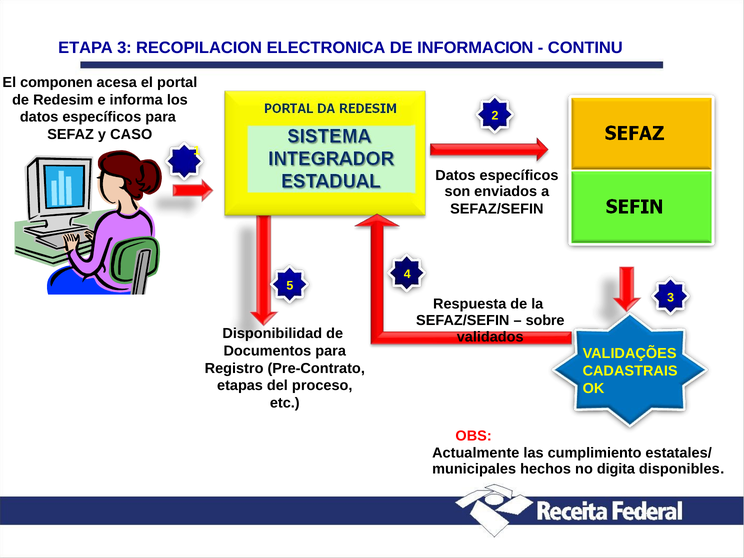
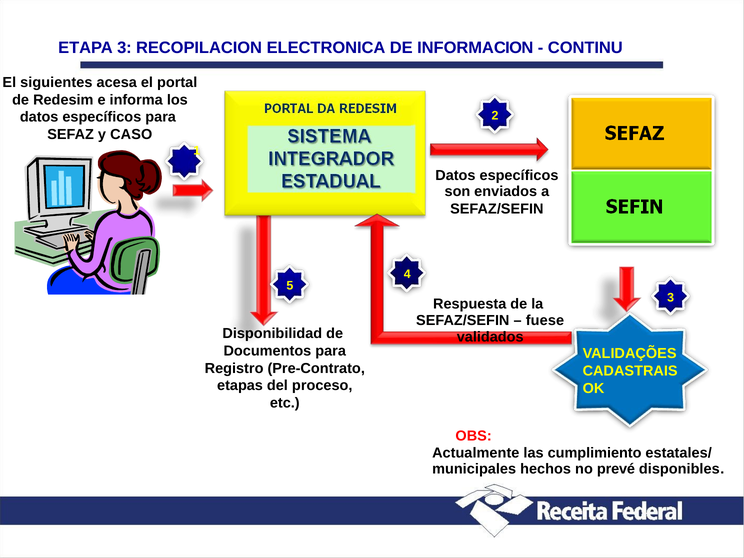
componen: componen -> siguientes
sobre: sobre -> fuese
digita: digita -> prevé
